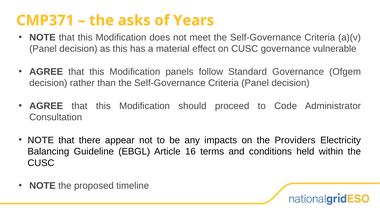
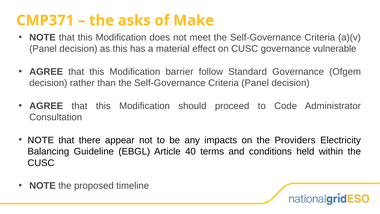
Years: Years -> Make
panels: panels -> barrier
16: 16 -> 40
